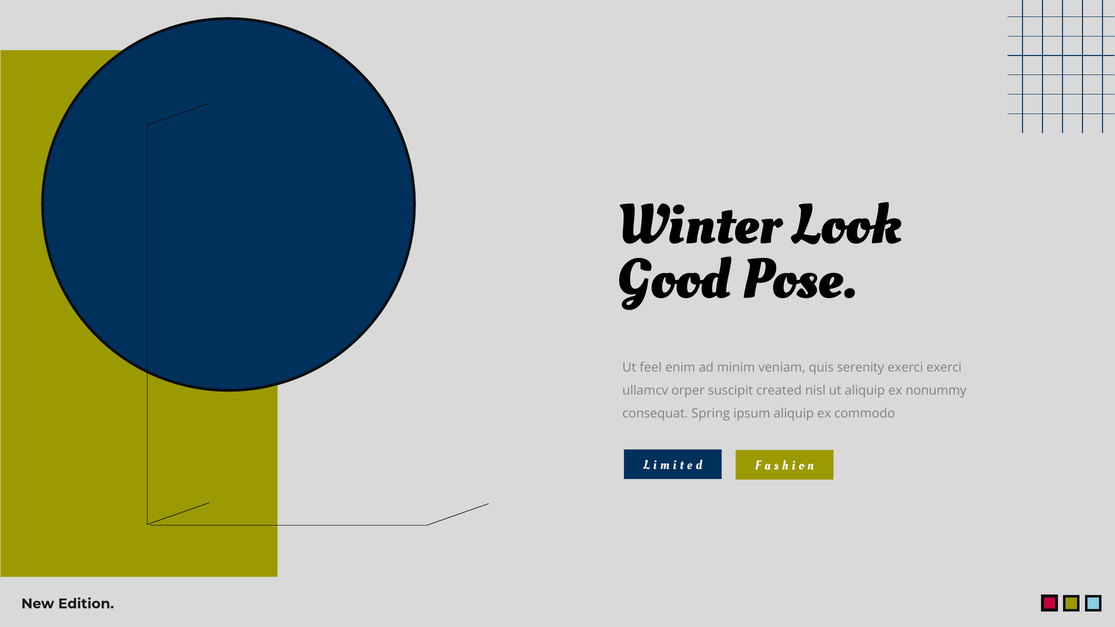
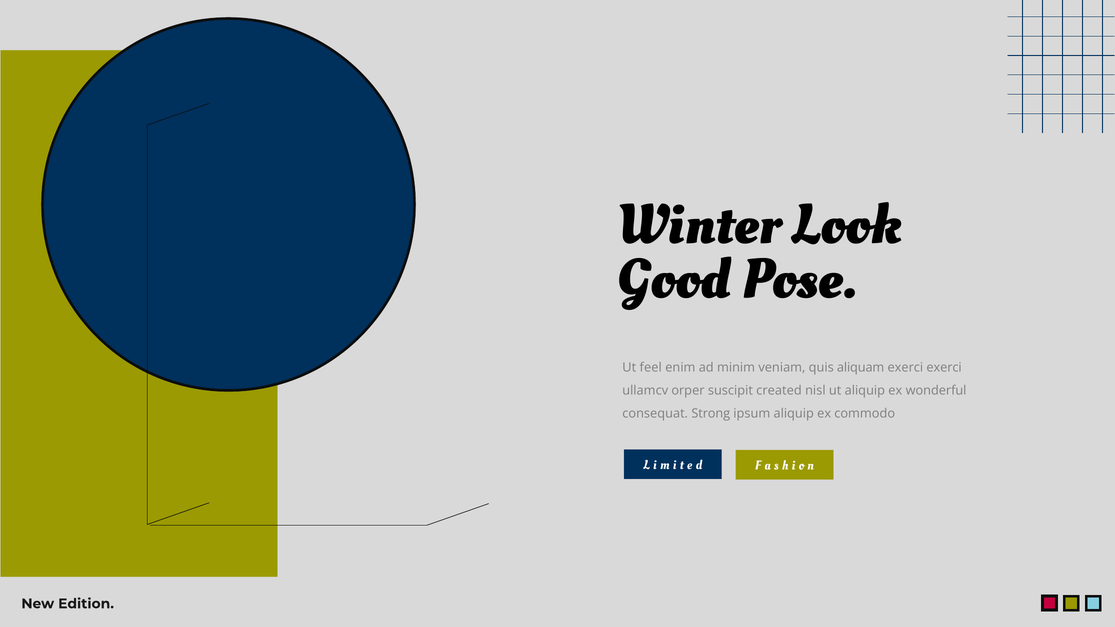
serenity: serenity -> aliquam
nonummy: nonummy -> wonderful
Spring: Spring -> Strong
